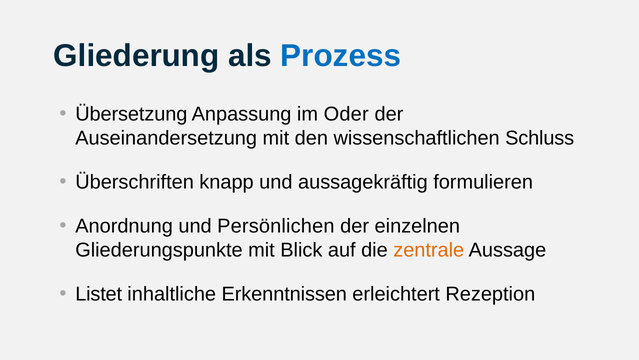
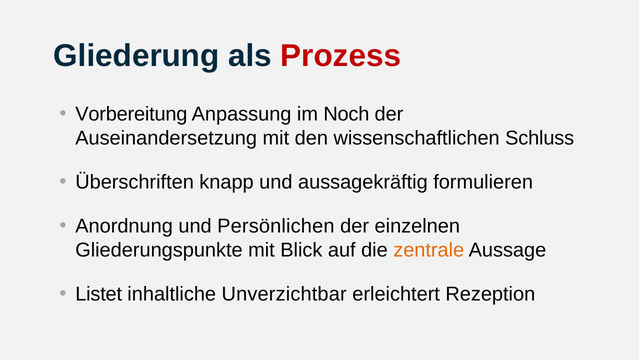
Prozess colour: blue -> red
Übersetzung: Übersetzung -> Vorbereitung
Oder: Oder -> Noch
Erkenntnissen: Erkenntnissen -> Unverzichtbar
